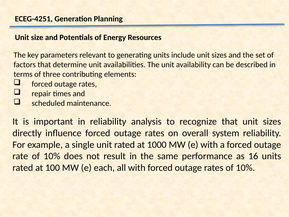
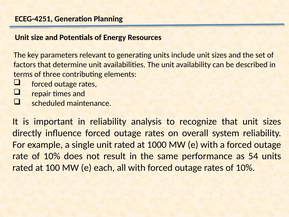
16: 16 -> 54
